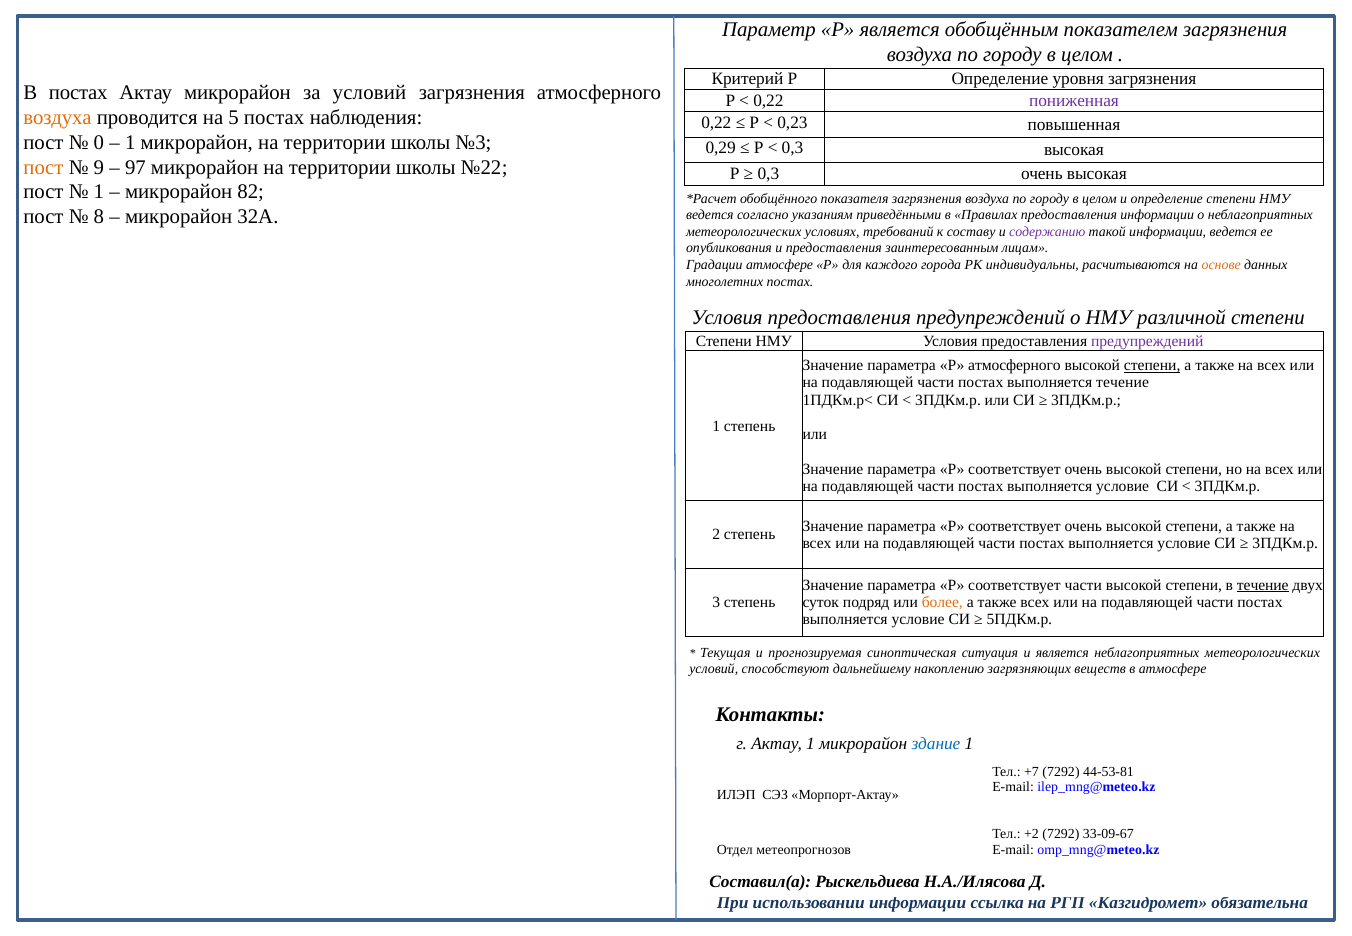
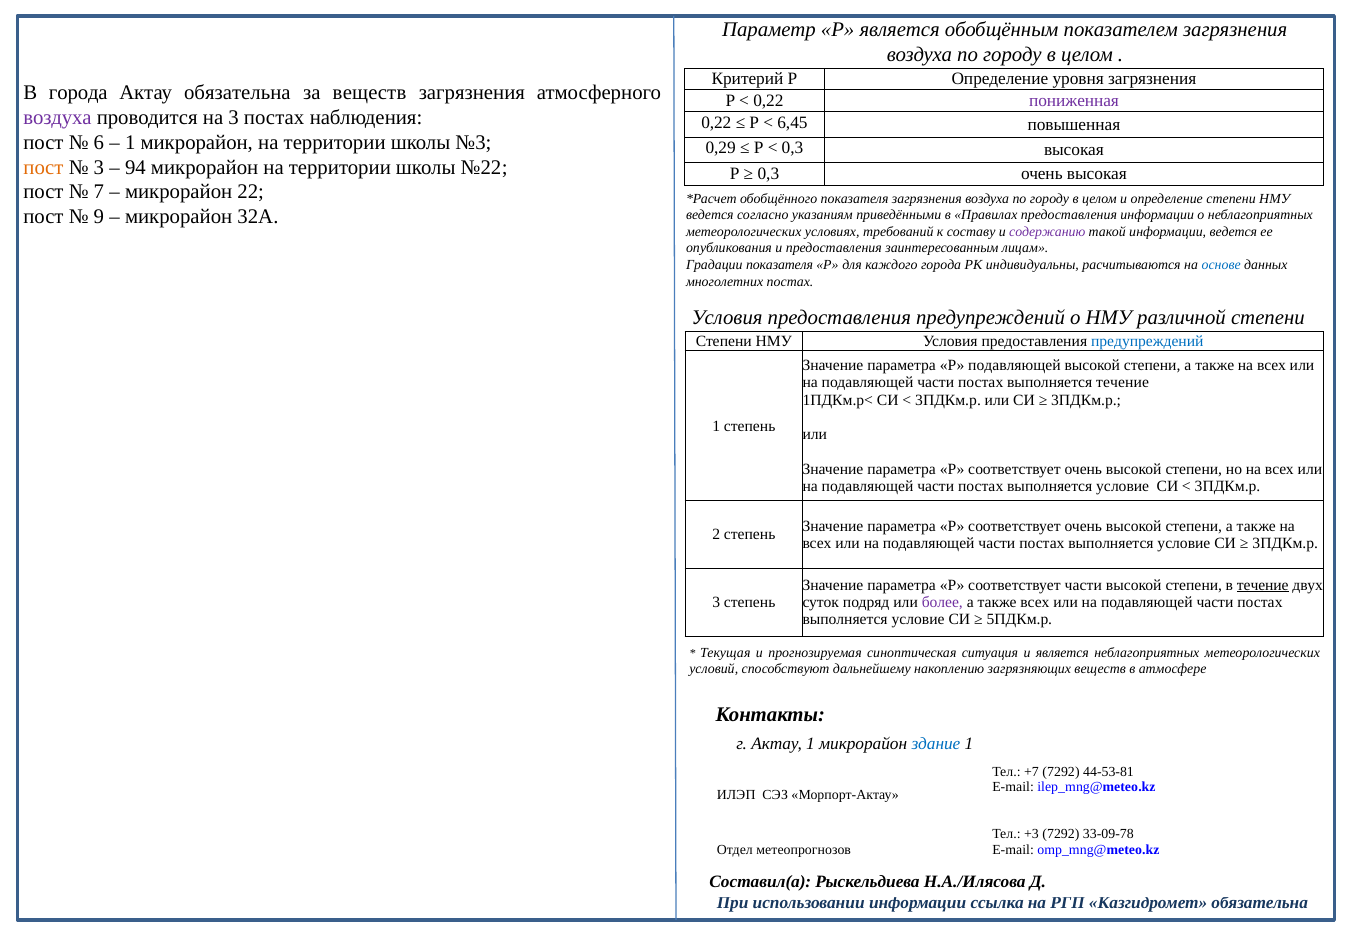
В постах: постах -> города
Актау микрорайон: микрорайон -> обязательна
за условий: условий -> веществ
воздуха at (57, 117) colour: orange -> purple
на 5: 5 -> 3
0,23: 0,23 -> 6,45
0: 0 -> 6
9 at (99, 167): 9 -> 3
97: 97 -> 94
1 at (99, 192): 1 -> 7
82: 82 -> 22
8: 8 -> 9
Градации атмосфере: атмосфере -> показателя
основе colour: orange -> blue
предупреждений at (1147, 341) colour: purple -> blue
Р атмосферного: атмосферного -> подавляющей
степени at (1152, 365) underline: present -> none
более colour: orange -> purple
+2: +2 -> +3
33-09-67: 33-09-67 -> 33-09-78
